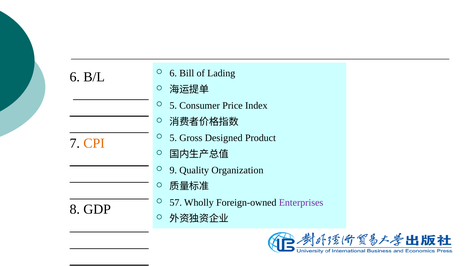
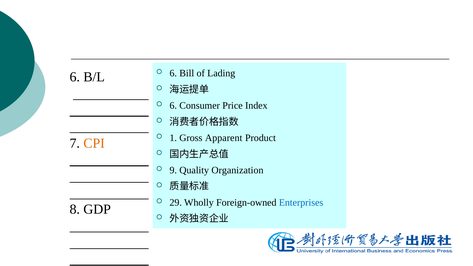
5 at (173, 106): 5 -> 6
5 at (173, 138): 5 -> 1
Designed: Designed -> Apparent
57: 57 -> 29
Enterprises colour: purple -> blue
